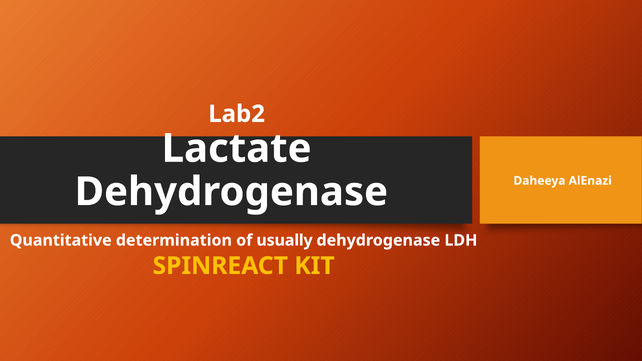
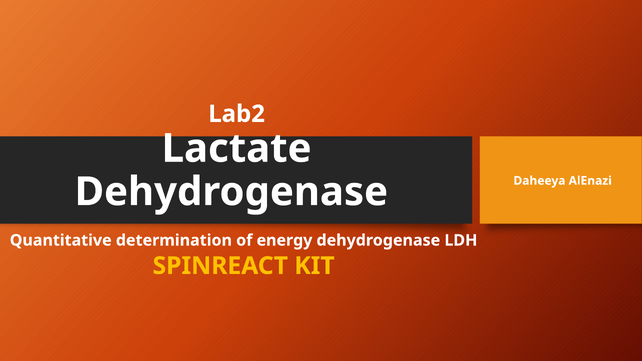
usually: usually -> energy
